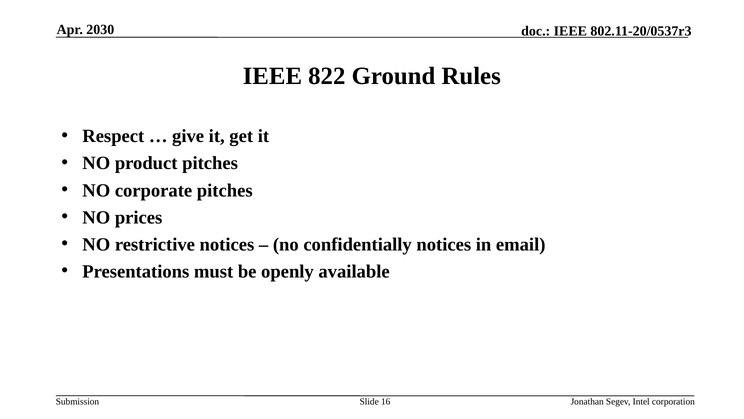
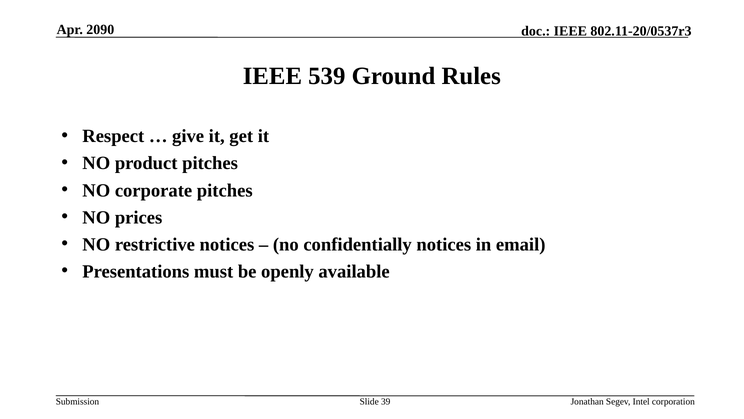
2030: 2030 -> 2090
822: 822 -> 539
16: 16 -> 39
